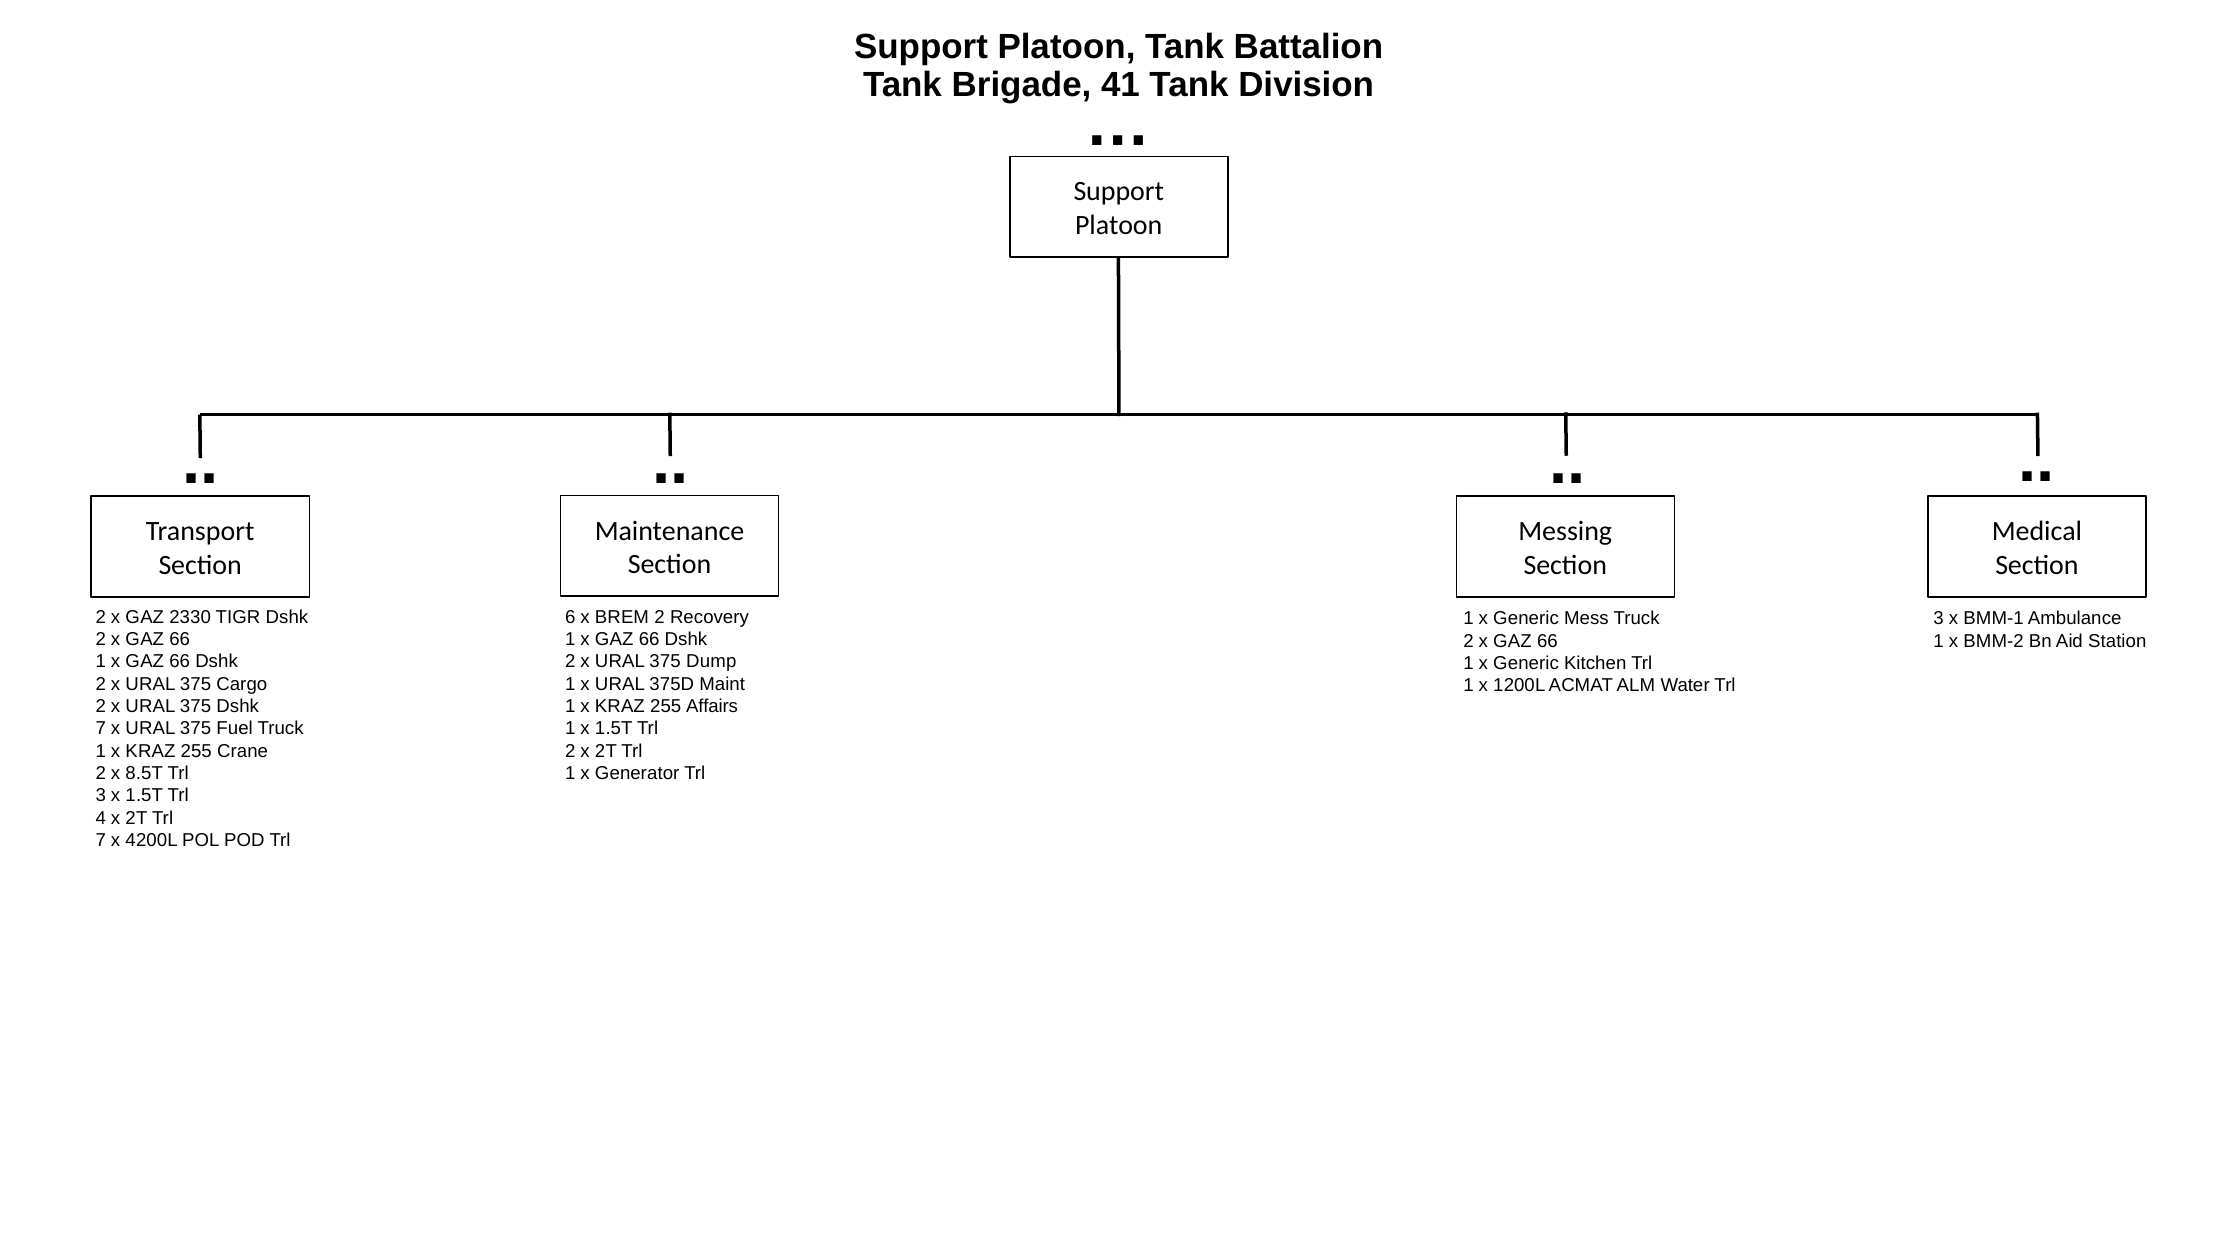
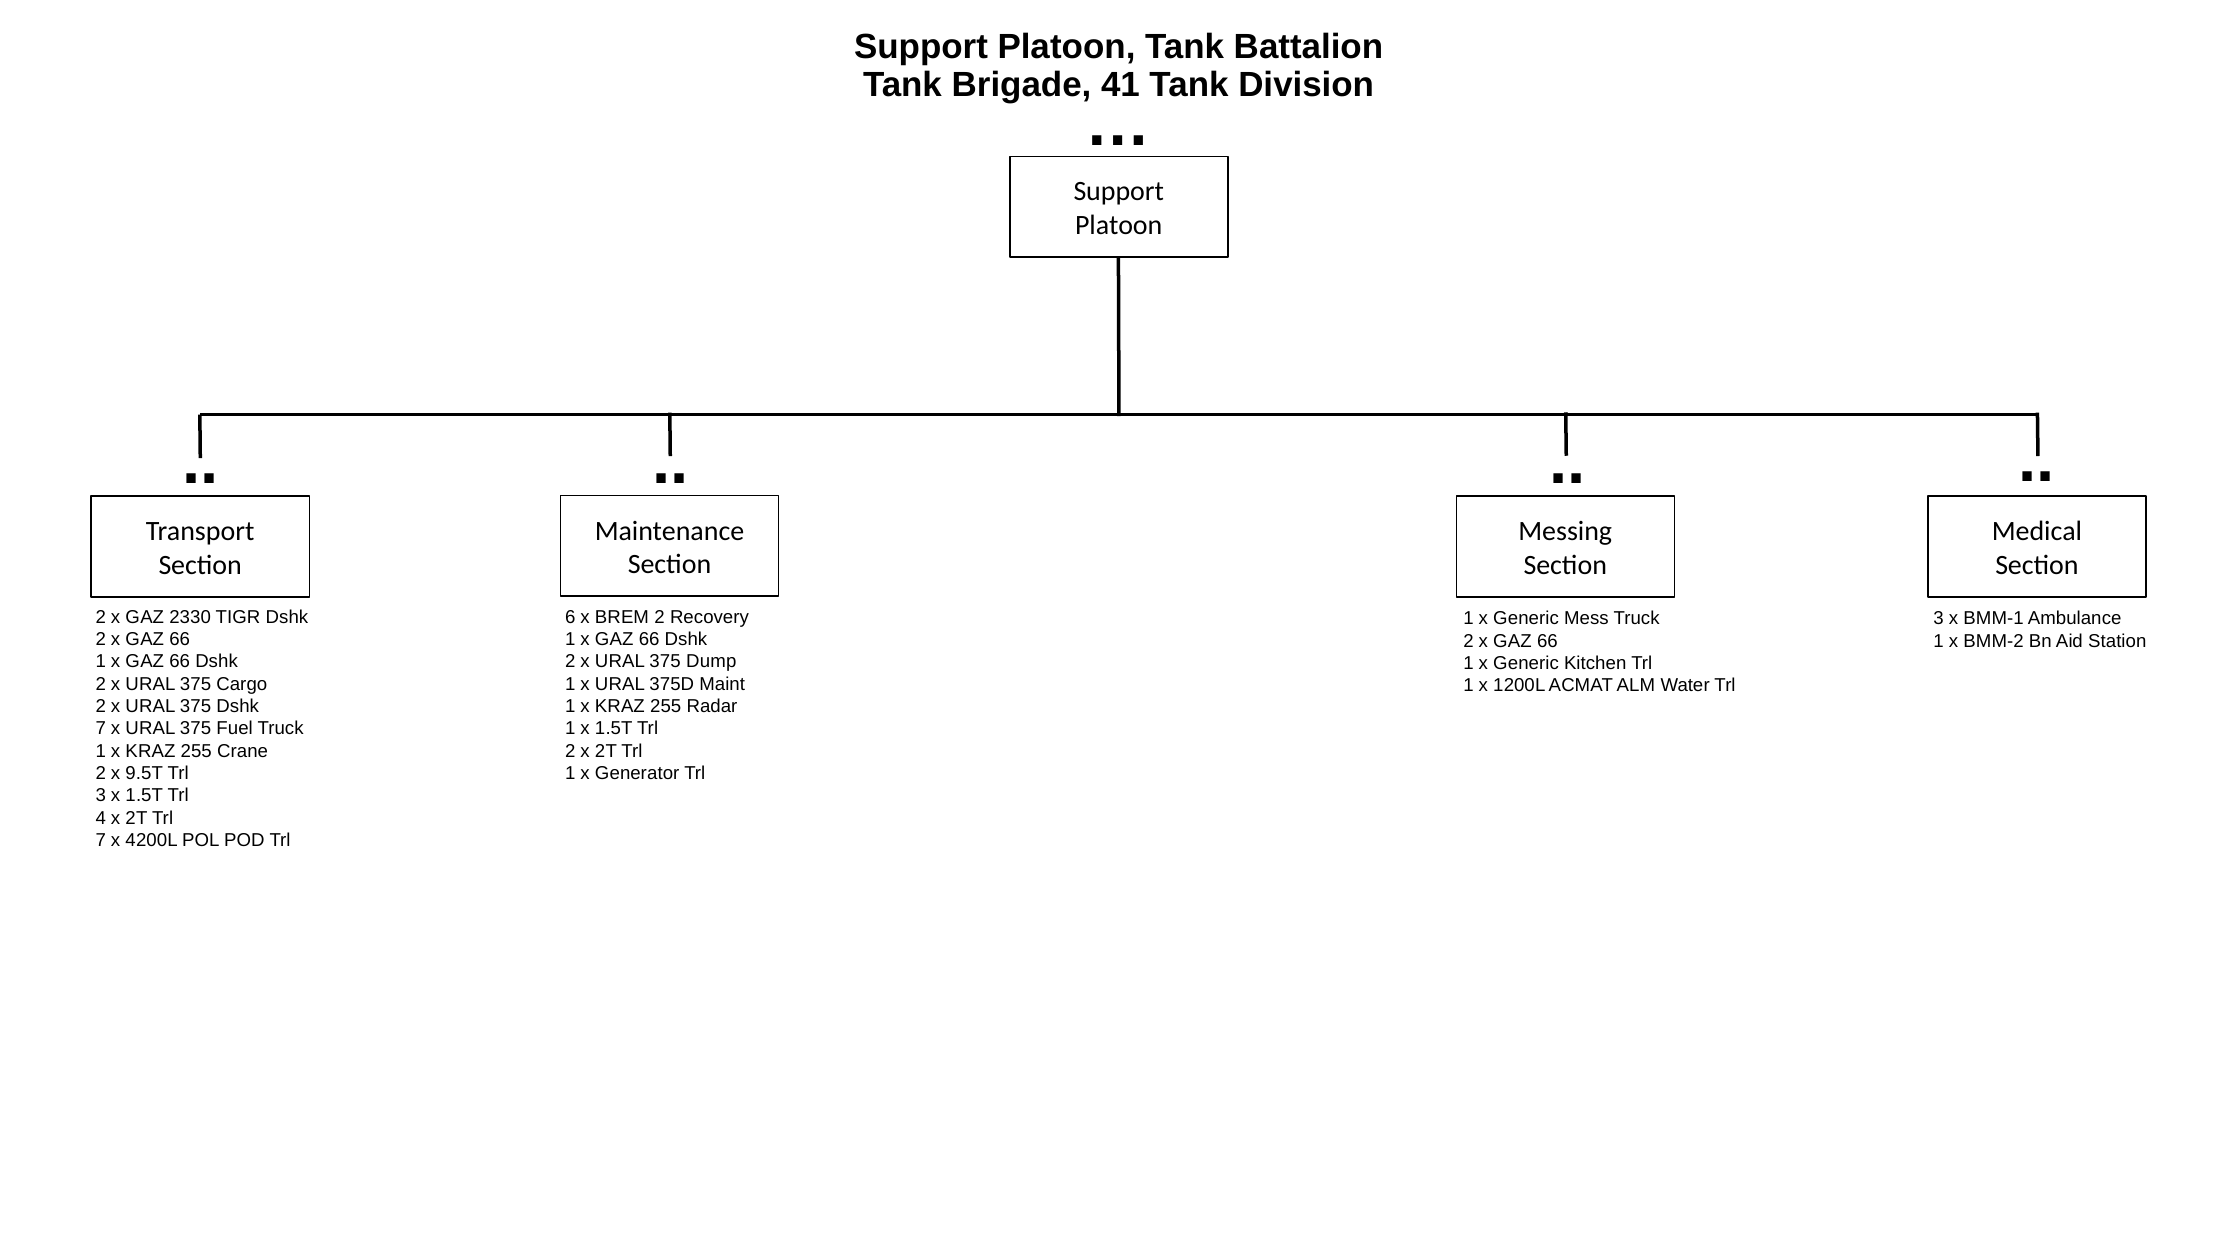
Affairs: Affairs -> Radar
8.5T: 8.5T -> 9.5T
